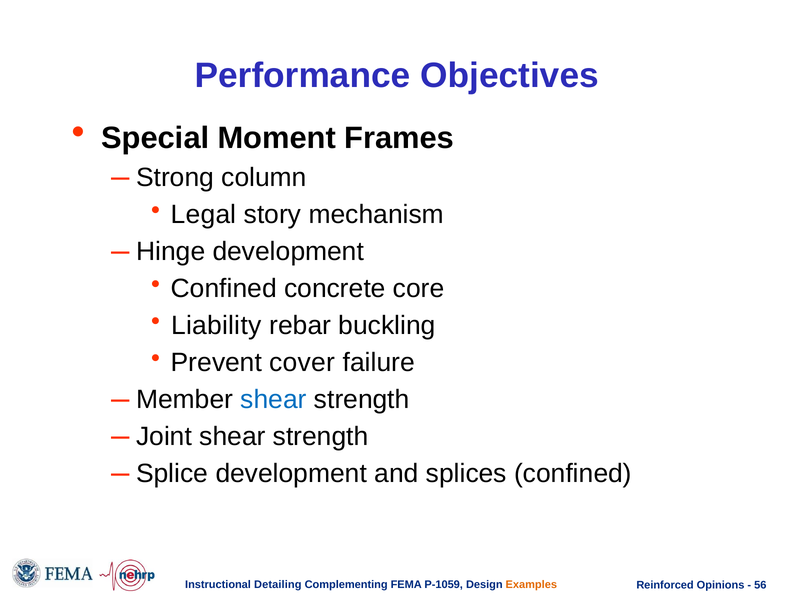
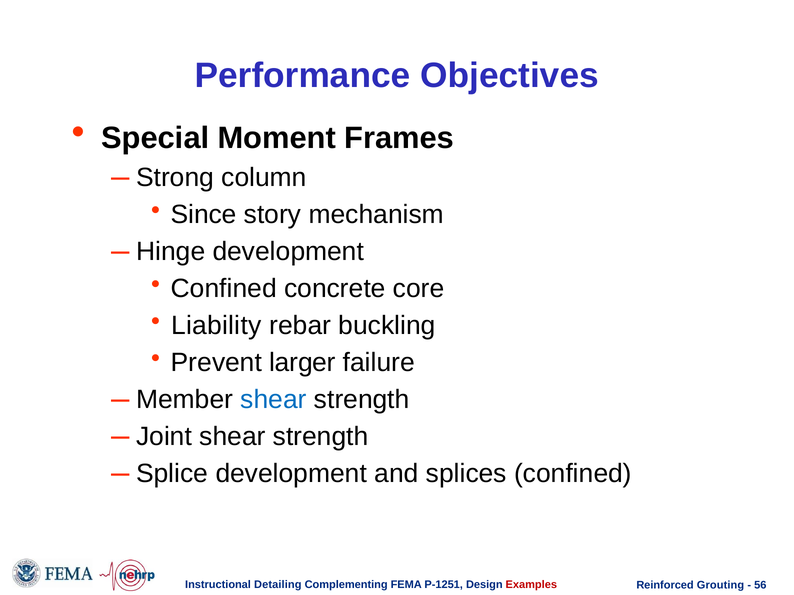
Legal: Legal -> Since
cover: cover -> larger
P-1059: P-1059 -> P-1251
Examples colour: orange -> red
Opinions: Opinions -> Grouting
